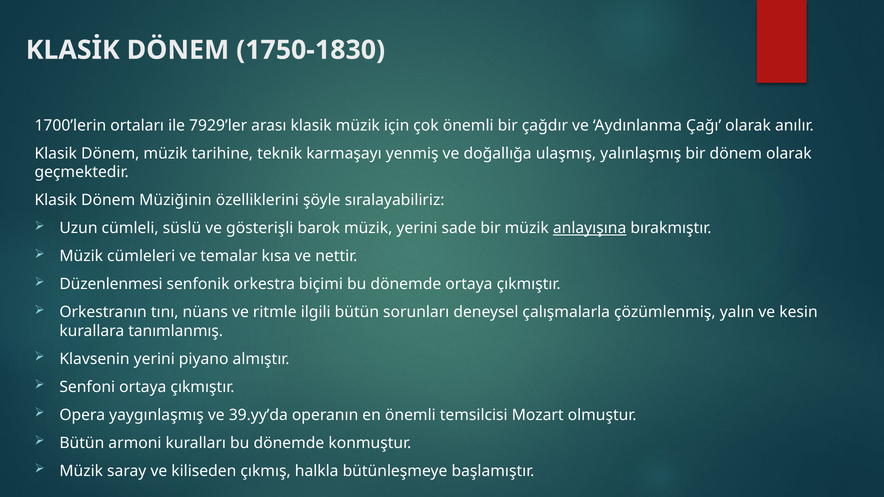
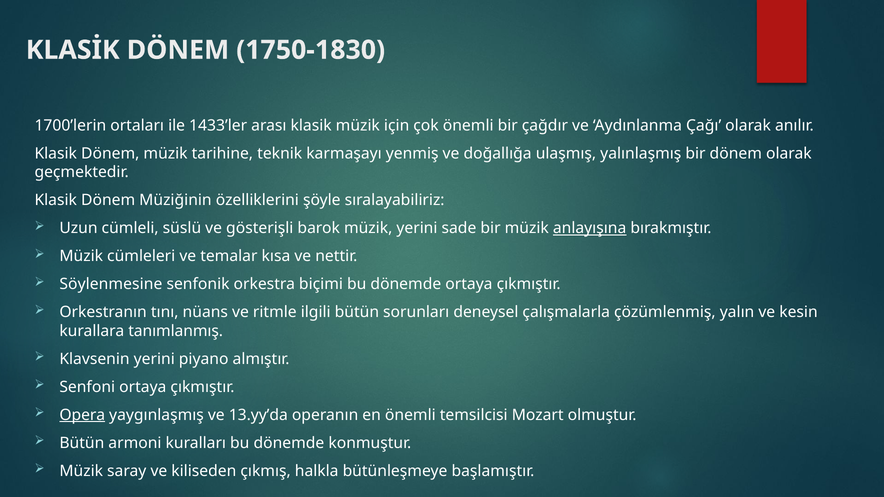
7929’ler: 7929’ler -> 1433’ler
Düzenlenmesi: Düzenlenmesi -> Söylenmesine
Opera underline: none -> present
39.yy’da: 39.yy’da -> 13.yy’da
